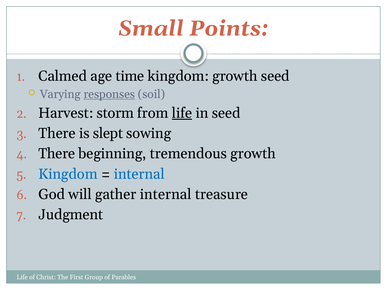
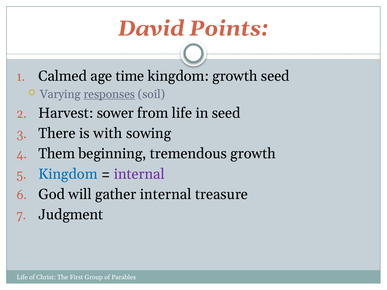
Small: Small -> David
storm: storm -> sower
life at (182, 113) underline: present -> none
slept: slept -> with
There at (57, 154): There -> Them
internal at (139, 174) colour: blue -> purple
